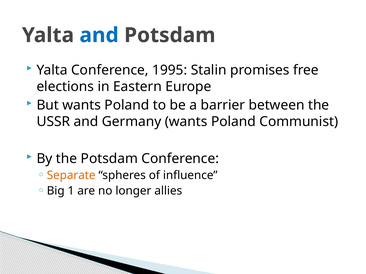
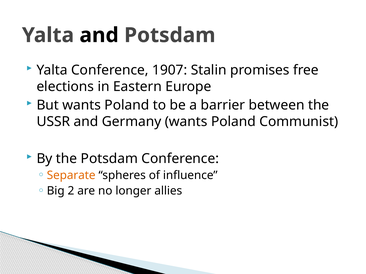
and at (99, 35) colour: blue -> black
1995: 1995 -> 1907
1: 1 -> 2
